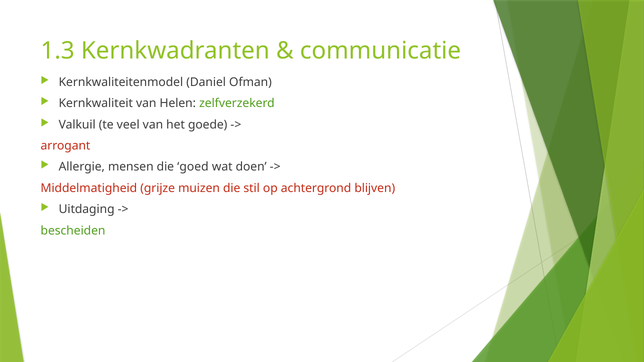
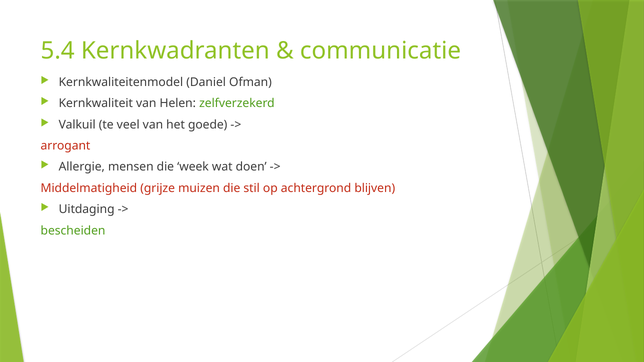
1.3: 1.3 -> 5.4
goed: goed -> week
